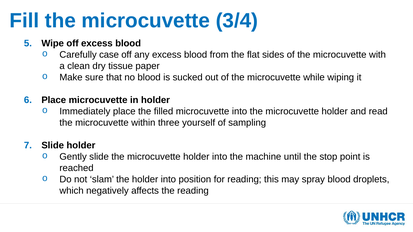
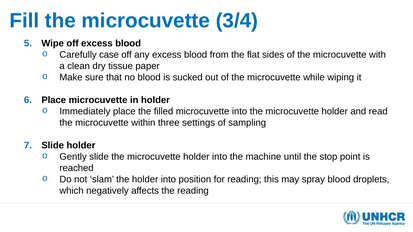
yourself: yourself -> settings
